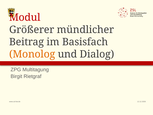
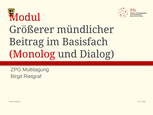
Monolog colour: orange -> red
